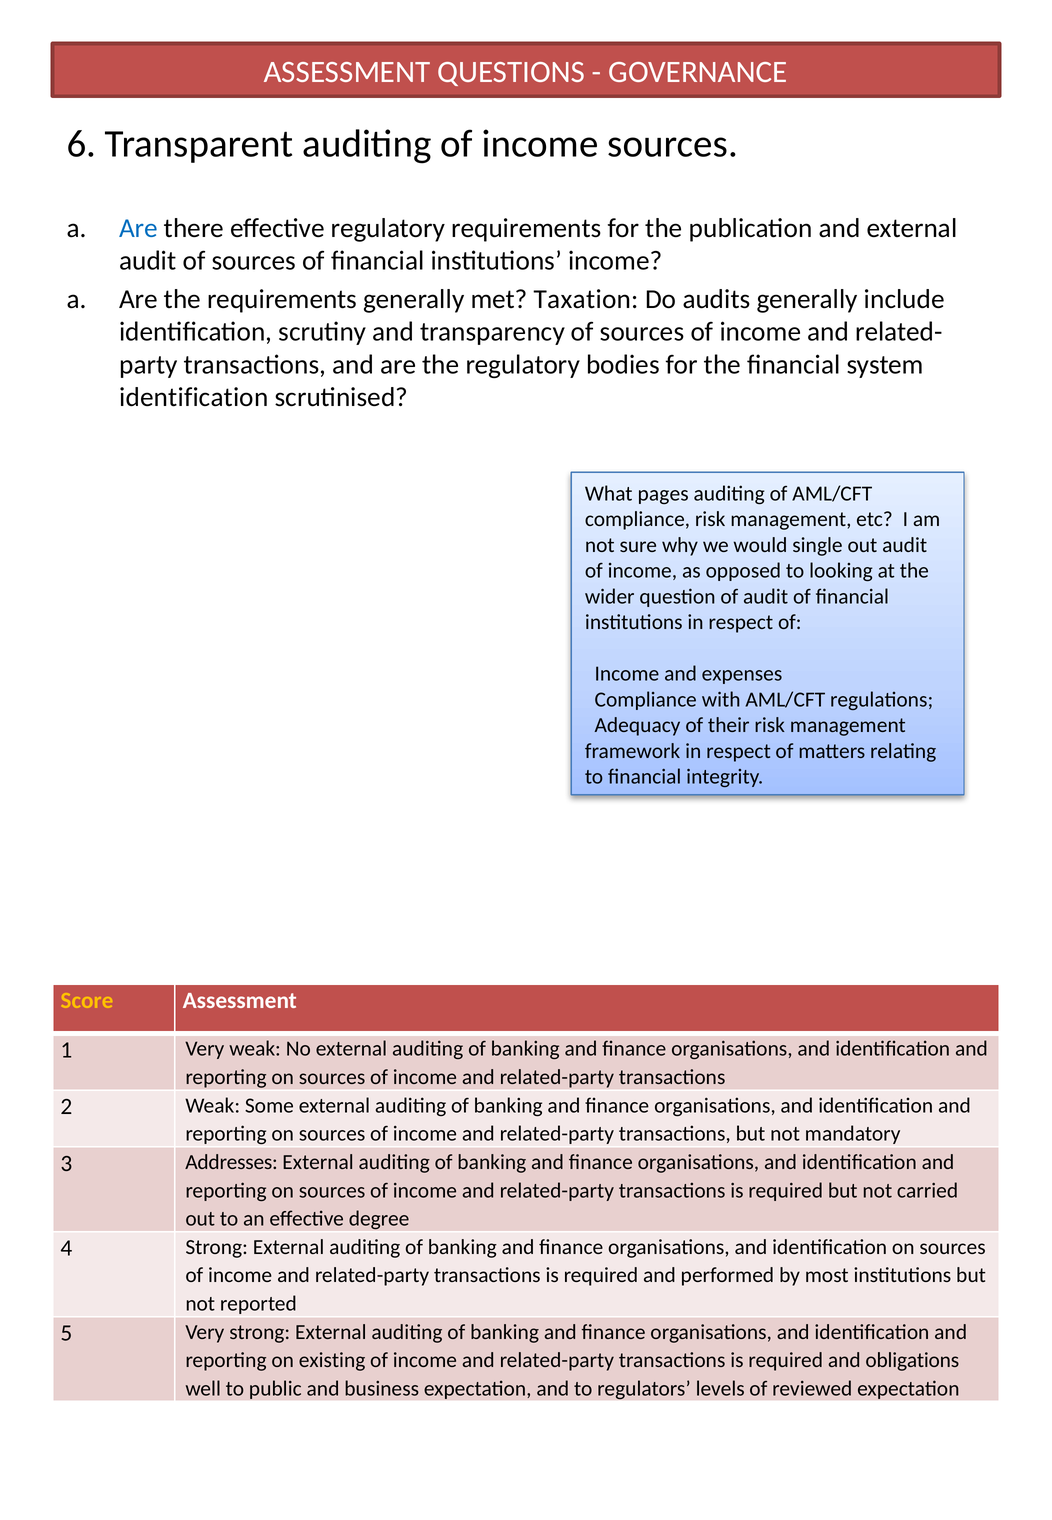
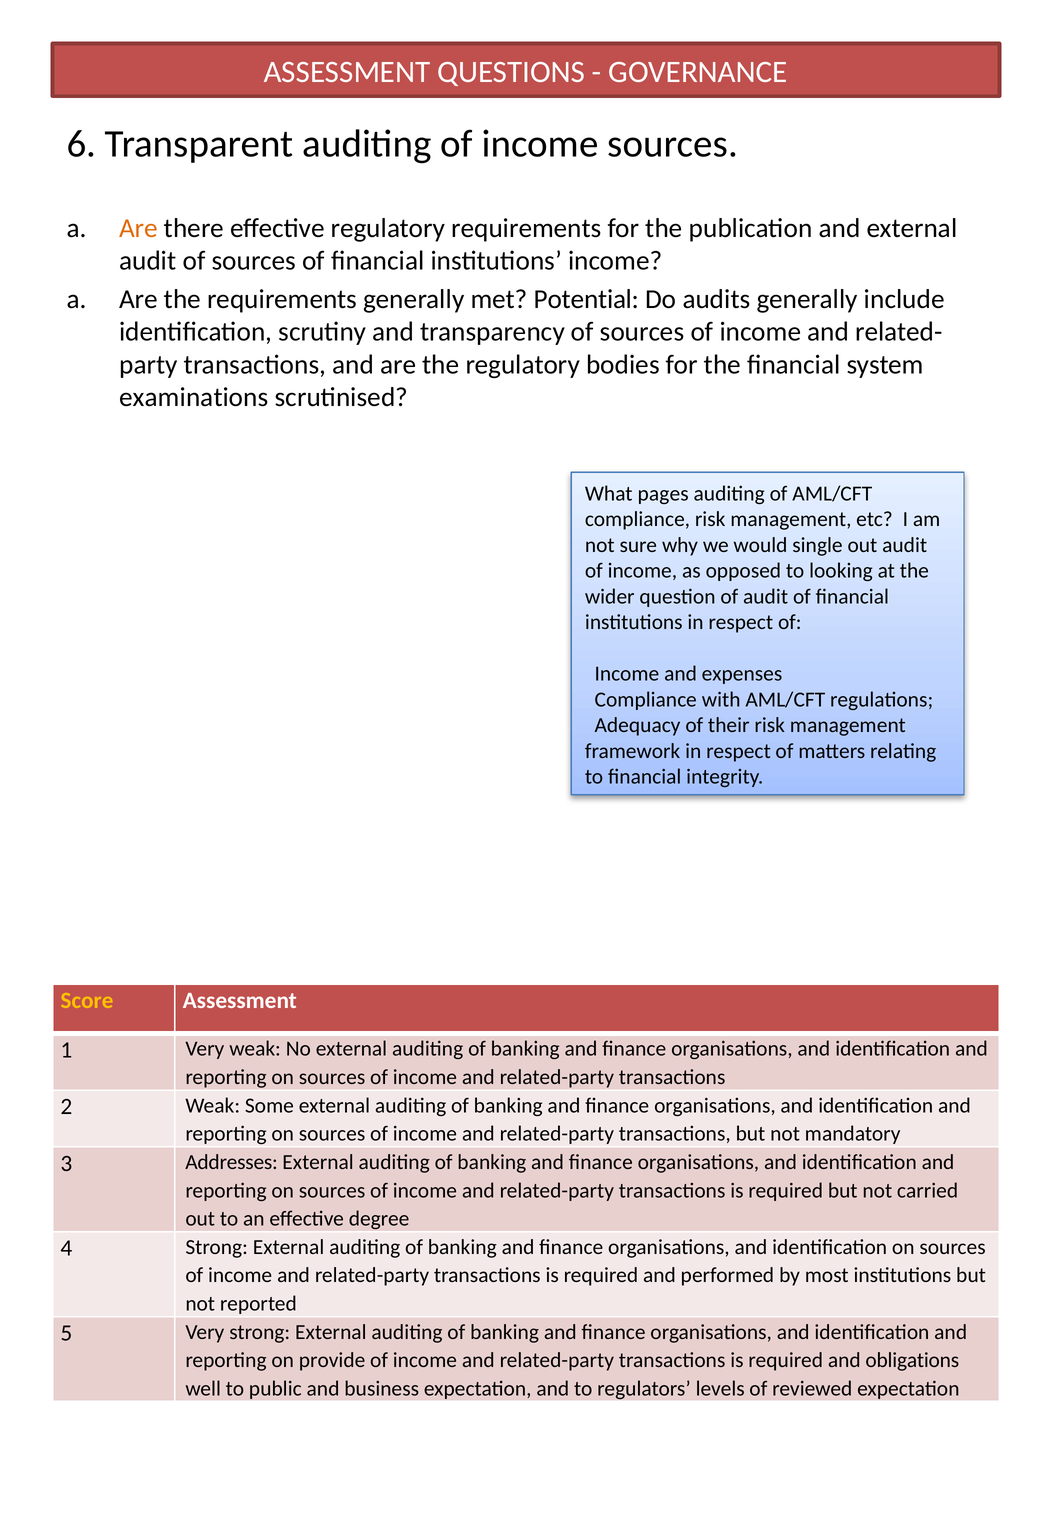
Are at (139, 228) colour: blue -> orange
Taxation: Taxation -> Potential
identification at (194, 397): identification -> examinations
existing: existing -> provide
